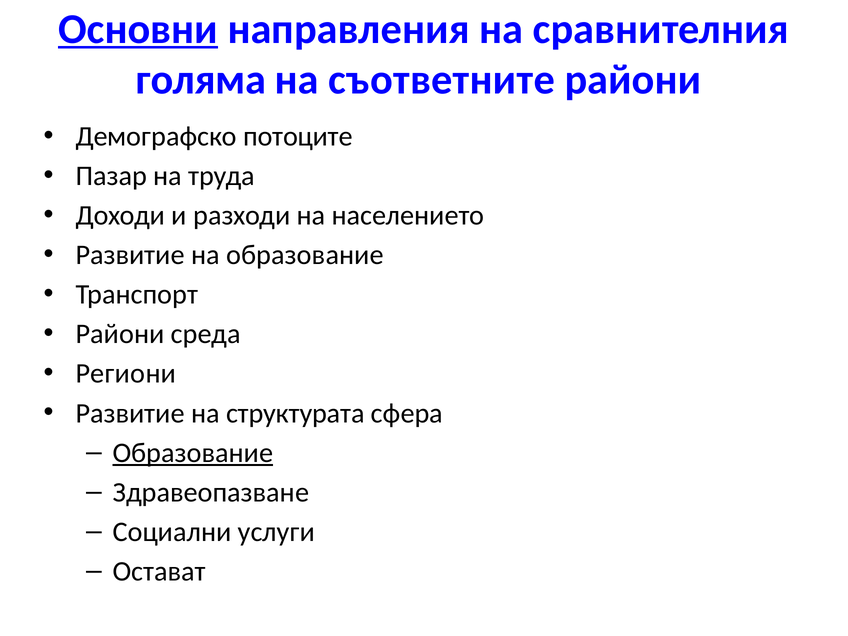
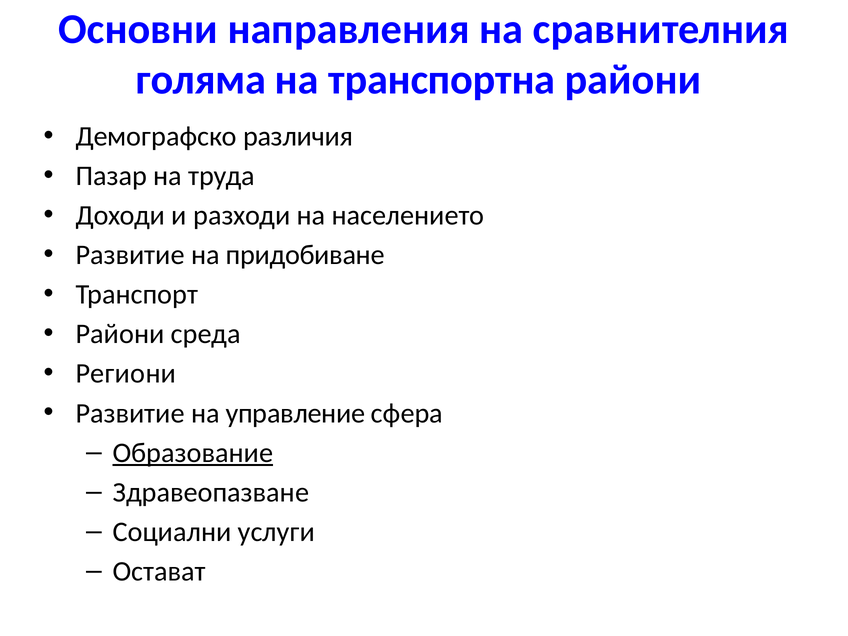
Основни underline: present -> none
съответните: съответните -> транспортна
потоците: потоците -> различия
на образование: образование -> придобиване
структурата: структурата -> управление
